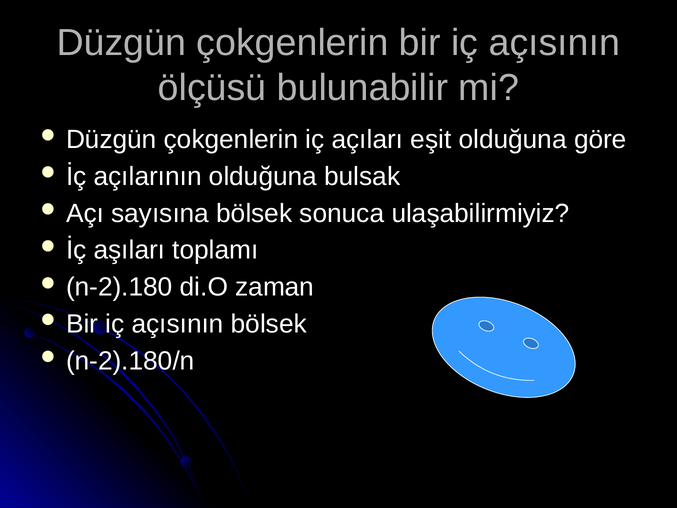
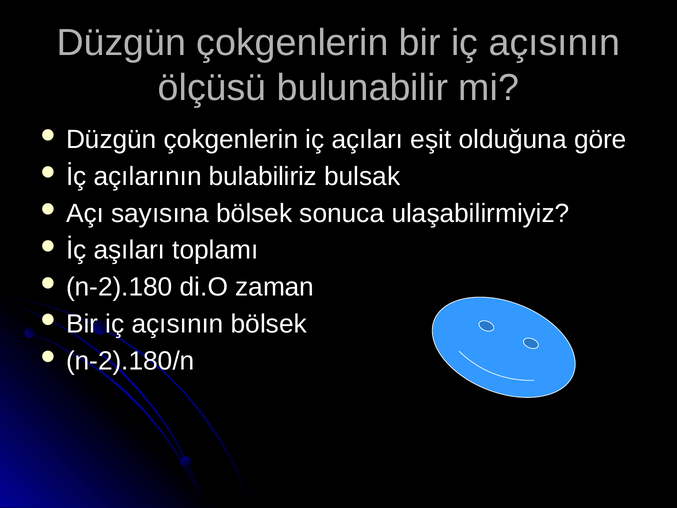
açılarının olduğuna: olduğuna -> bulabiliriz
